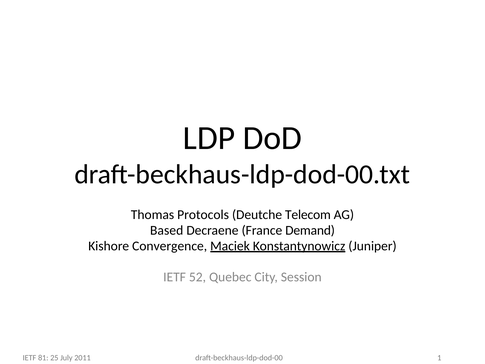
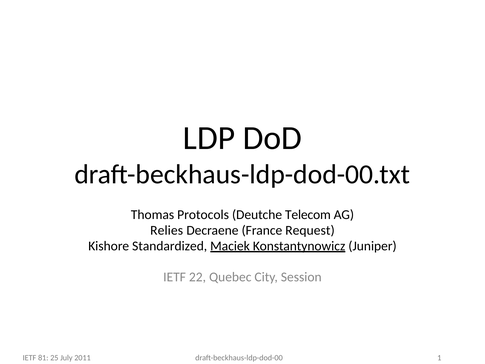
Based: Based -> Relies
Demand: Demand -> Request
Convergence: Convergence -> Standardized
52: 52 -> 22
